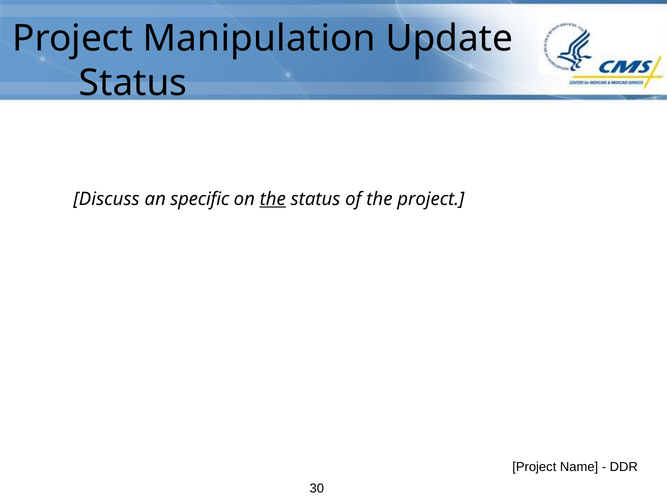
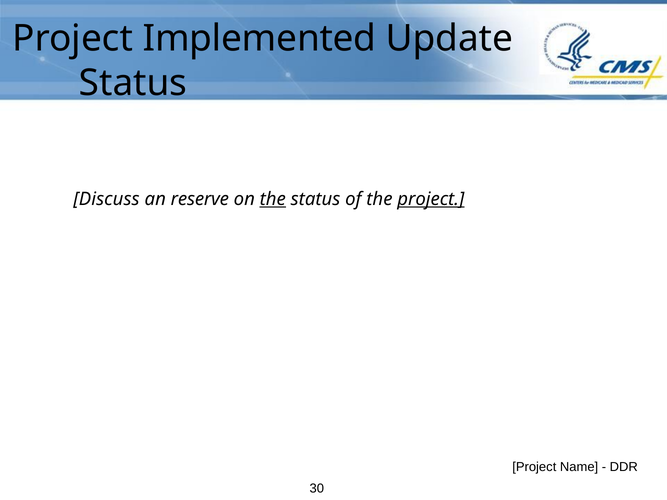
Manipulation: Manipulation -> Implemented
specific: specific -> reserve
project at (431, 199) underline: none -> present
